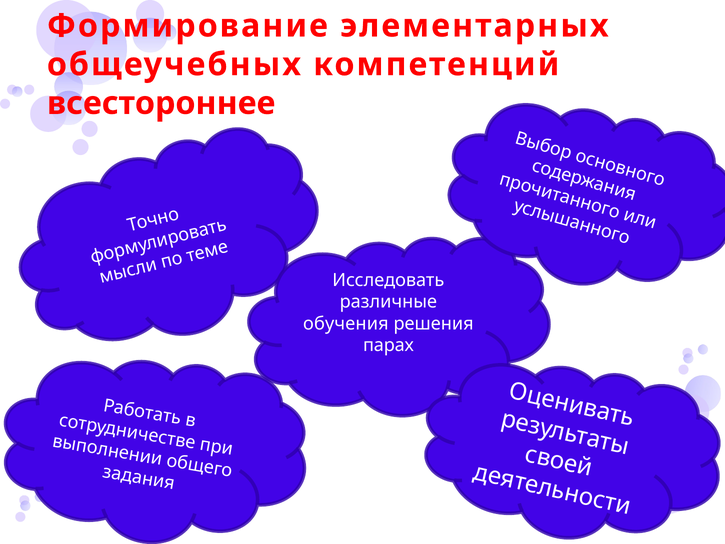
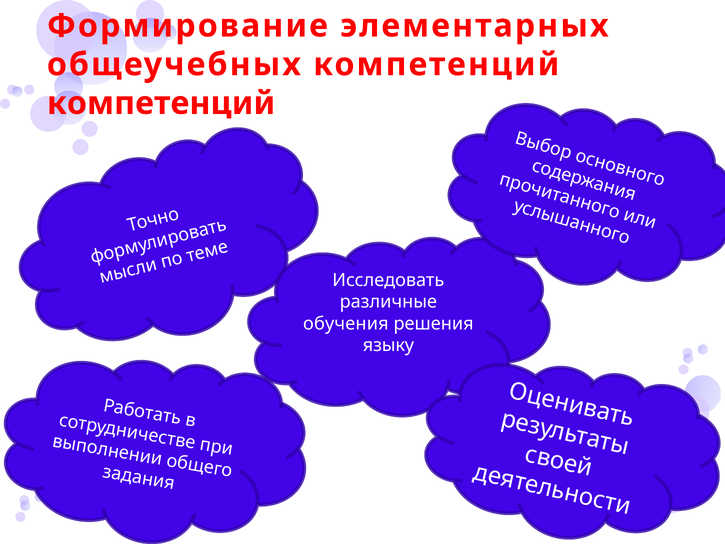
всестороннее at (161, 103): всестороннее -> компетенций
парах: парах -> языку
